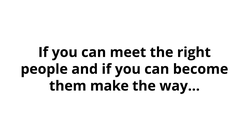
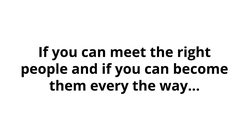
make: make -> every
